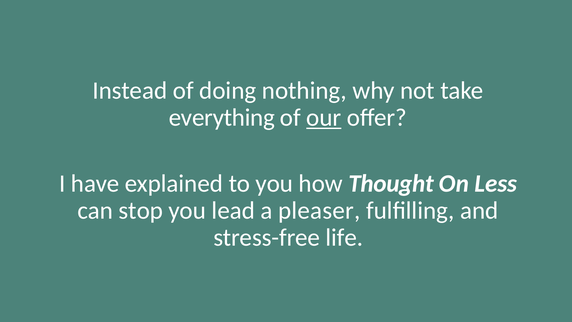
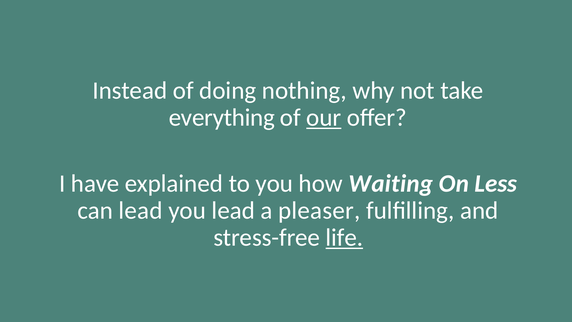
Thought: Thought -> Waiting
can stop: stop -> lead
life underline: none -> present
